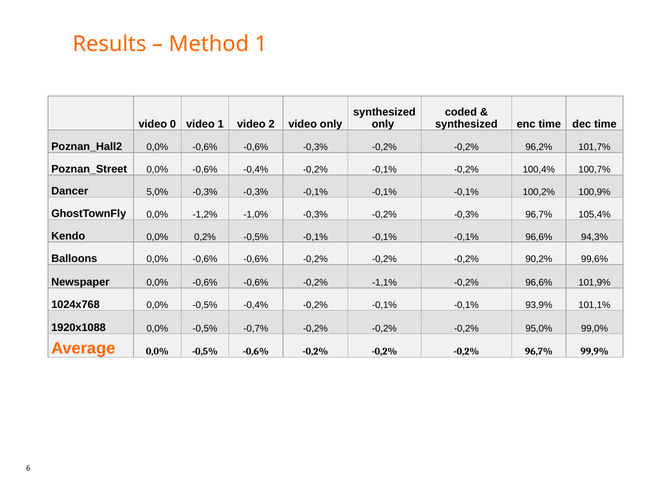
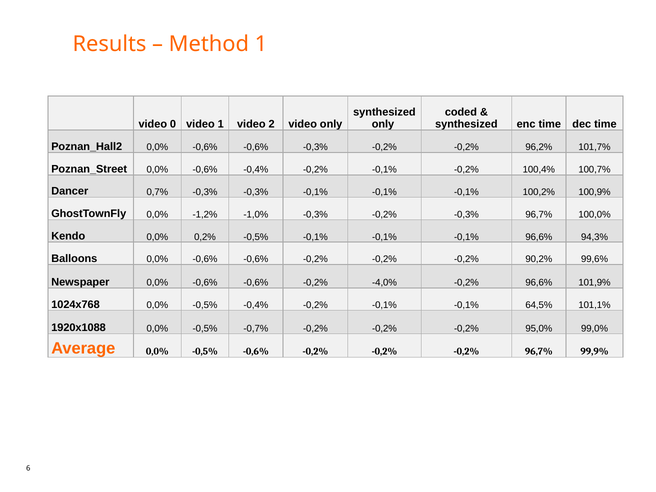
5,0%: 5,0% -> 0,7%
105,4%: 105,4% -> 100,0%
-1,1%: -1,1% -> -4,0%
93,9%: 93,9% -> 64,5%
